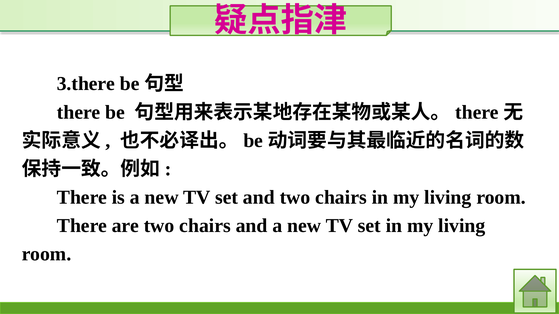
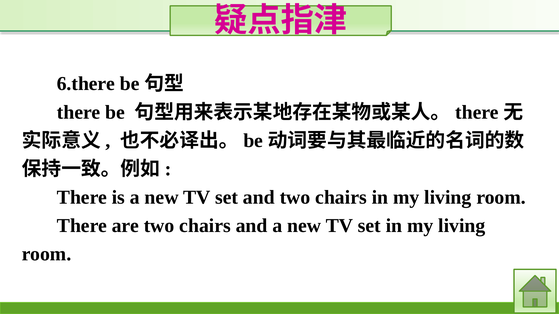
3.there: 3.there -> 6.there
